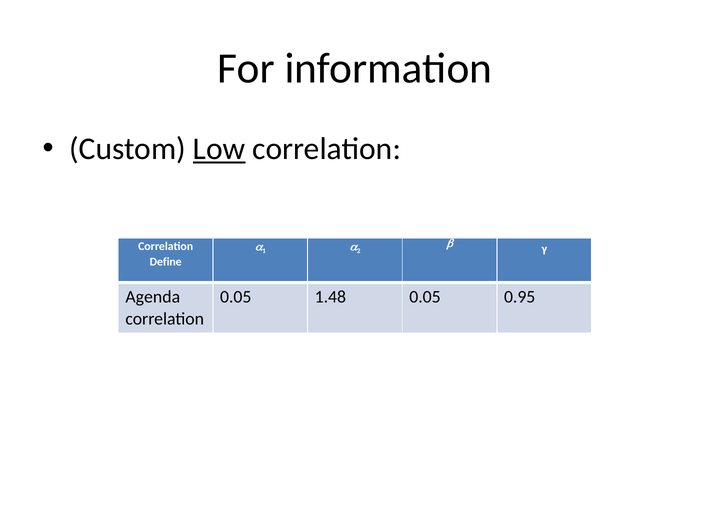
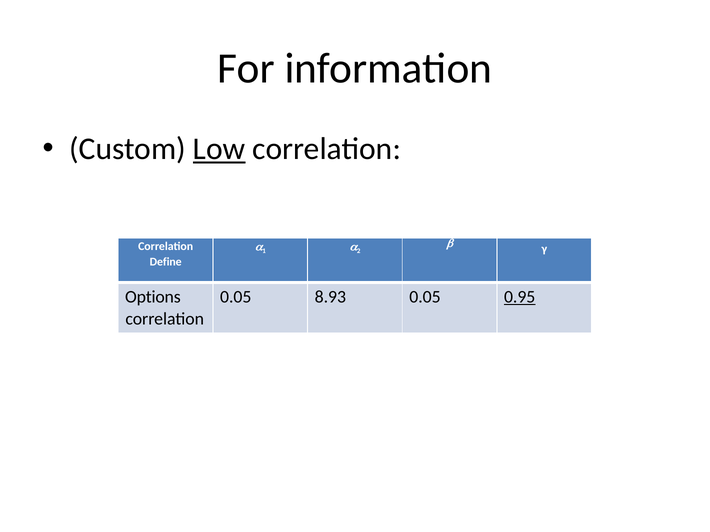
Agenda: Agenda -> Options
1.48: 1.48 -> 8.93
0.95 underline: none -> present
